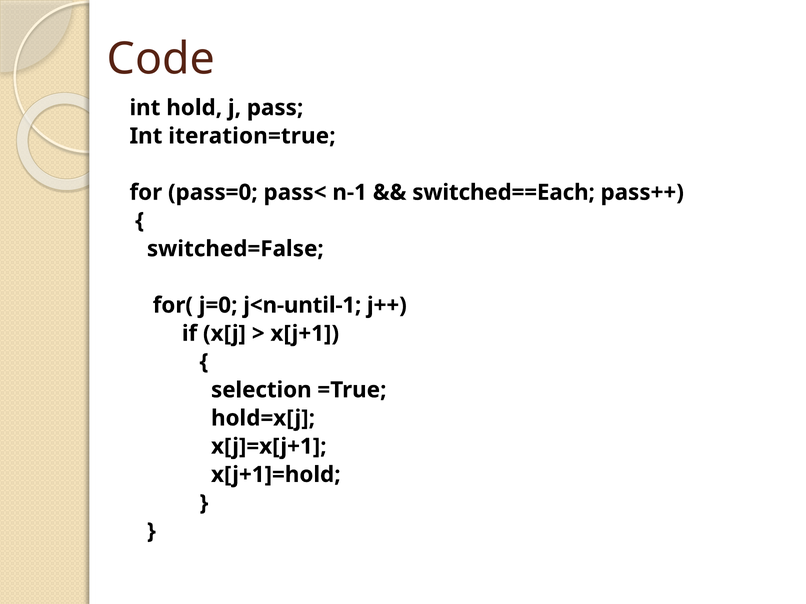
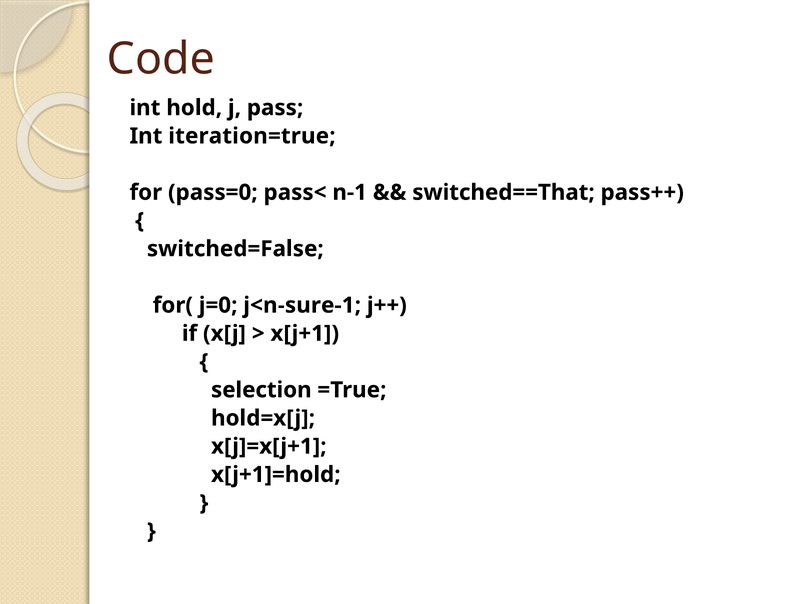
switched==Each: switched==Each -> switched==That
j<n-until-1: j<n-until-1 -> j<n-sure-1
